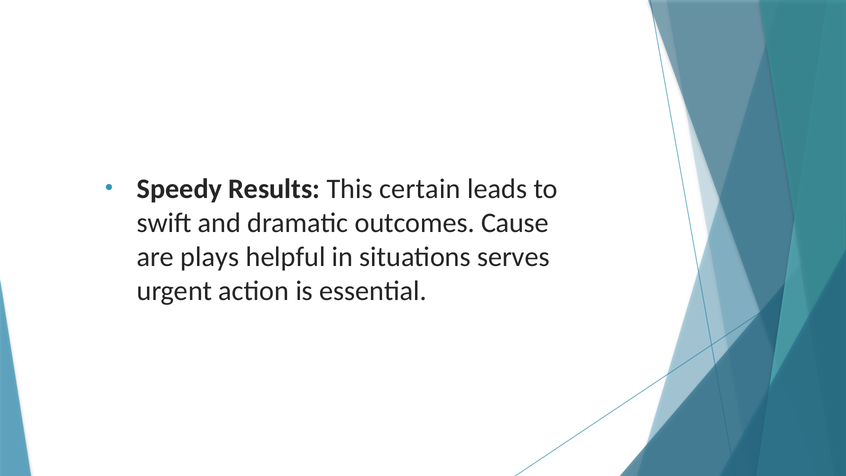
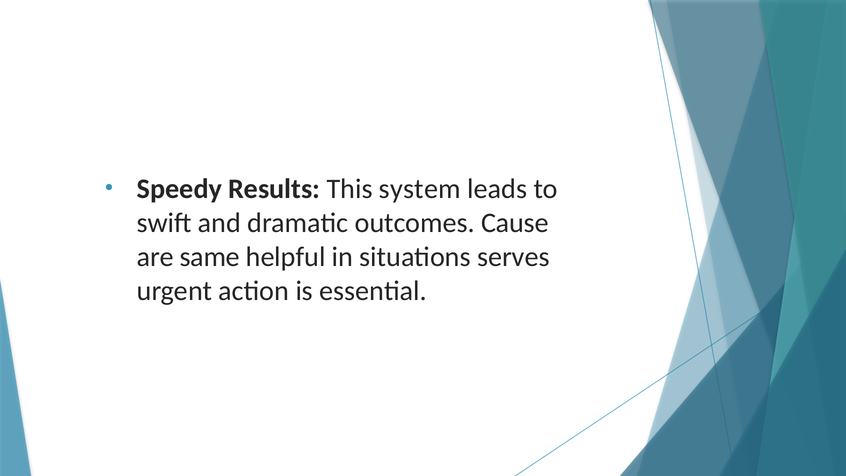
certain: certain -> system
plays: plays -> same
